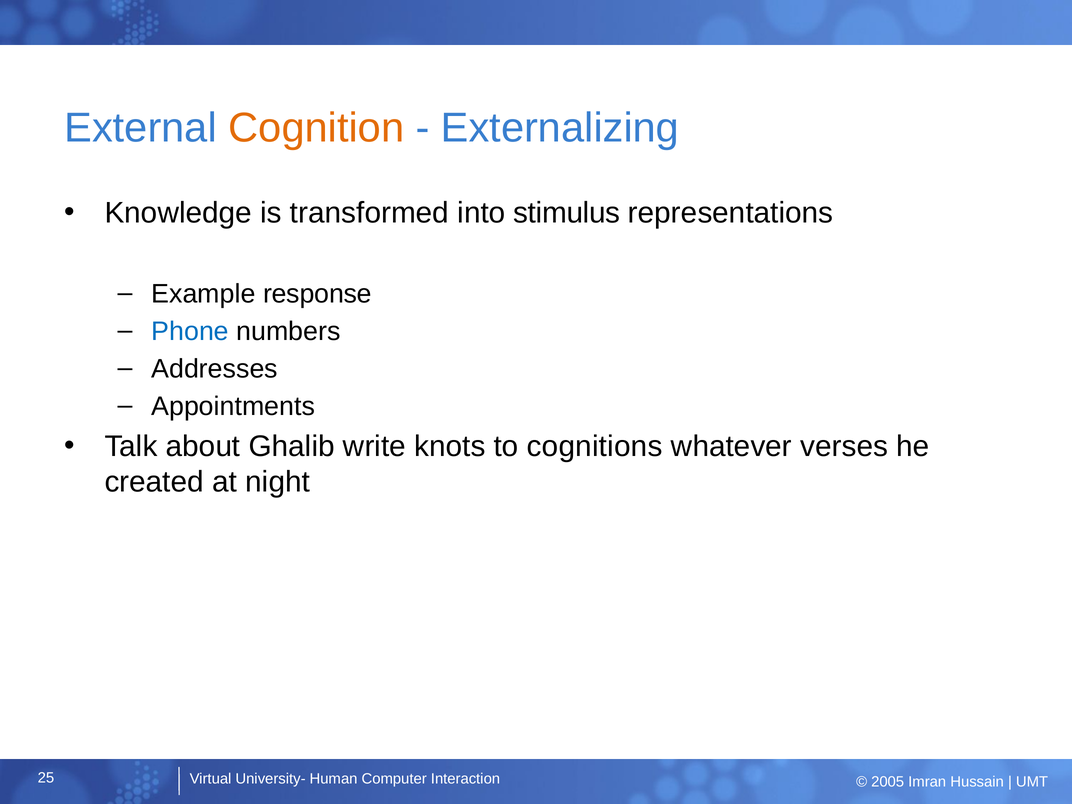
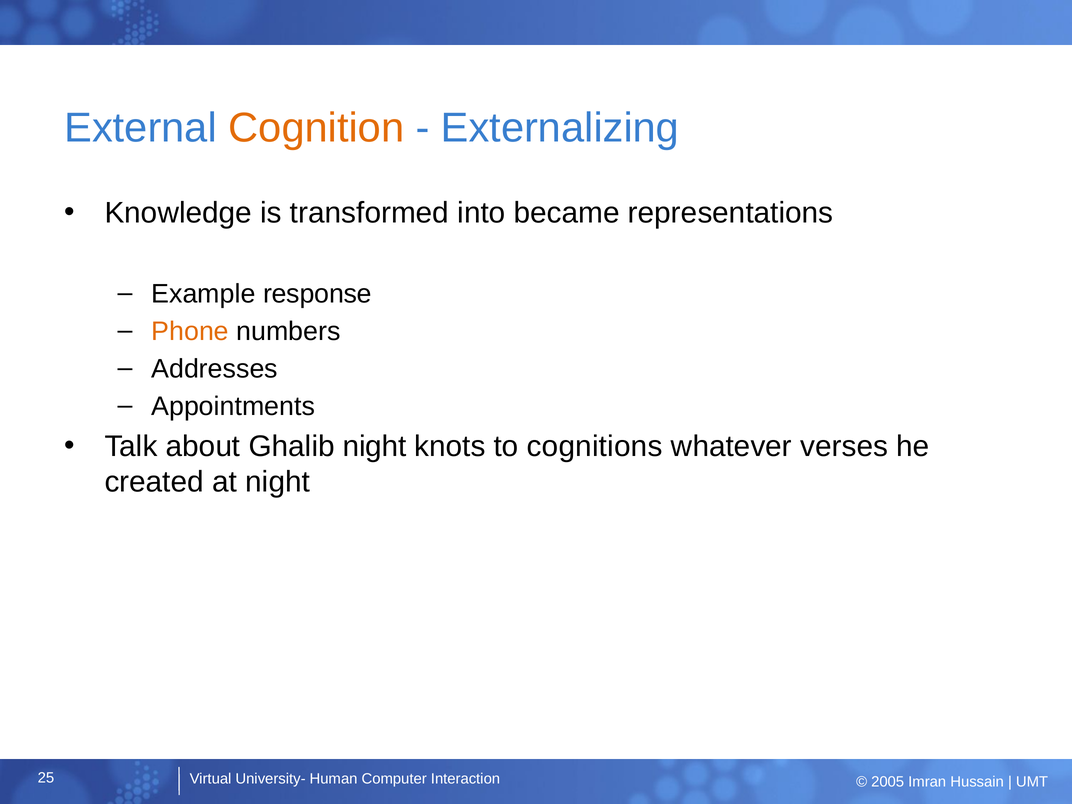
stimulus: stimulus -> became
Phone colour: blue -> orange
Ghalib write: write -> night
